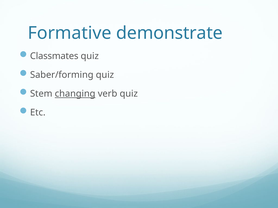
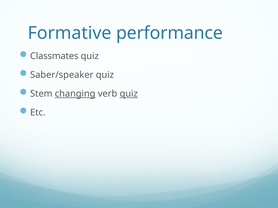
demonstrate: demonstrate -> performance
Saber/forming: Saber/forming -> Saber/speaker
quiz at (129, 94) underline: none -> present
